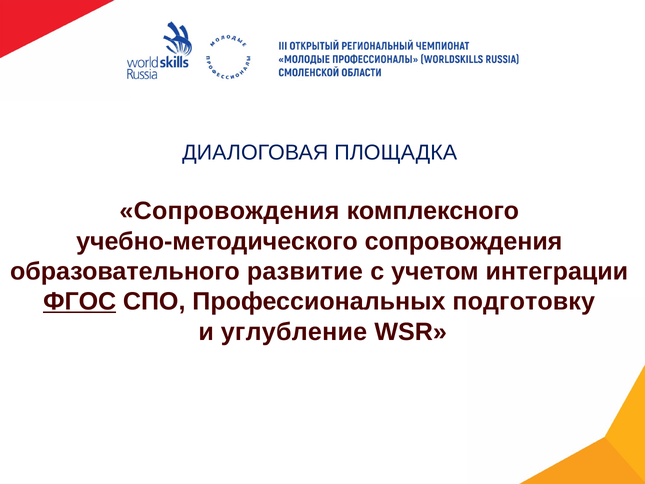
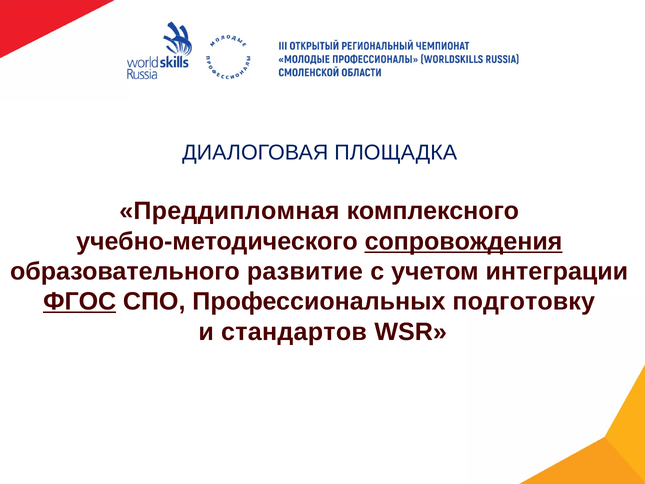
Сопровождения at (229, 211): Сопровождения -> Преддипломная
сопровождения at (463, 241) underline: none -> present
углубление: углубление -> стандартов
